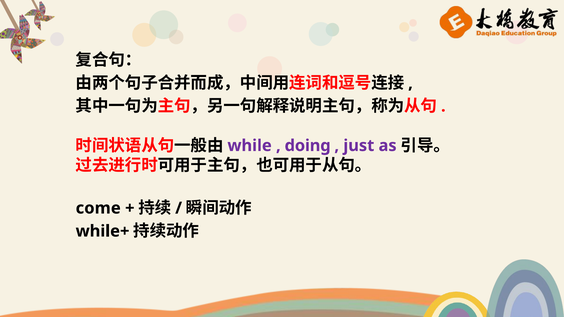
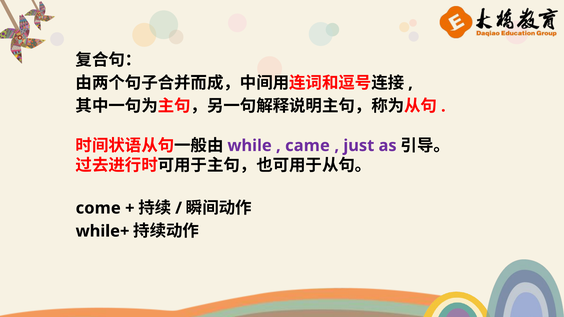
doing: doing -> came
